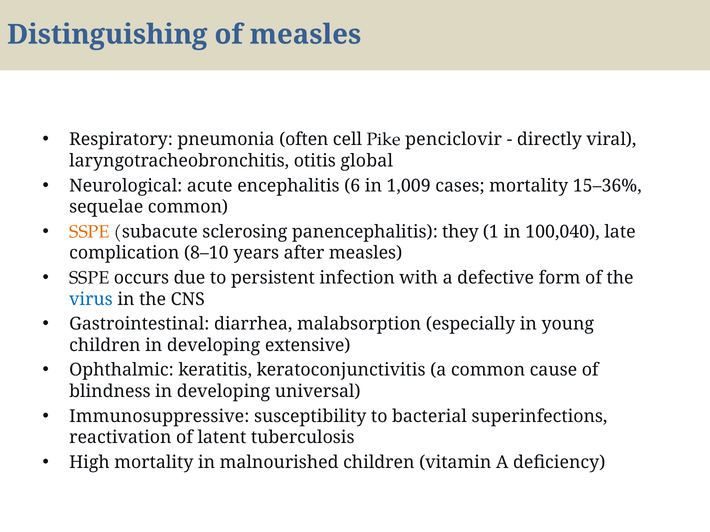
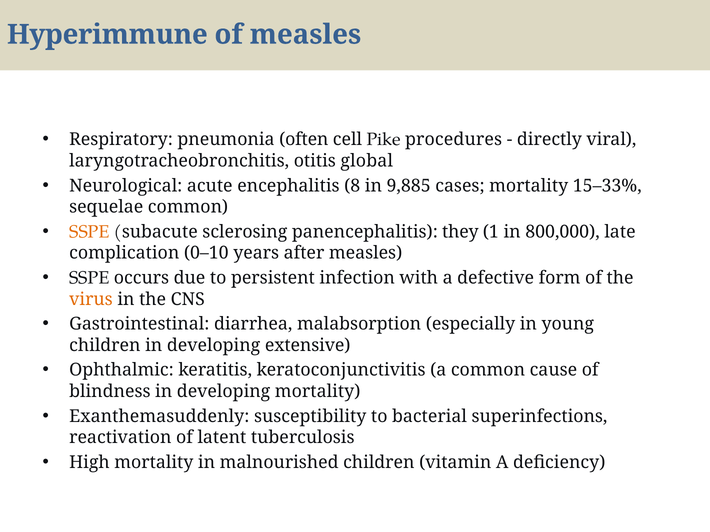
Distinguishing: Distinguishing -> Hyperimmune
penciclovir: penciclovir -> procedures
6: 6 -> 8
1,009: 1,009 -> 9,885
15–36%: 15–36% -> 15–33%
100,040: 100,040 -> 800,000
8–10: 8–10 -> 0–10
virus colour: blue -> orange
developing universal: universal -> mortality
Immunosuppressive: Immunosuppressive -> Exanthemasuddenly
